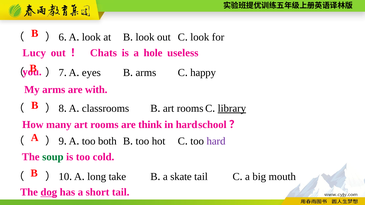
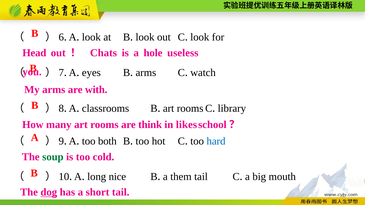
Lucy: Lucy -> Head
happy: happy -> watch
library underline: present -> none
in hard: hard -> likes
hard at (216, 141) colour: purple -> blue
take: take -> nice
skate: skate -> them
